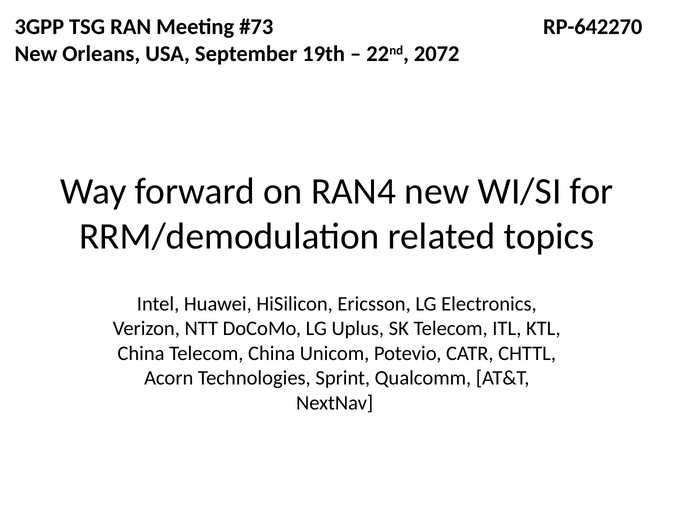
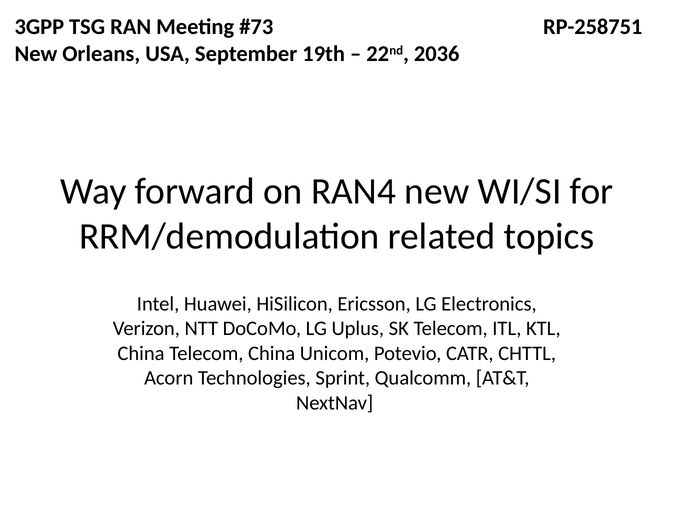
RP-642270: RP-642270 -> RP-258751
2072: 2072 -> 2036
